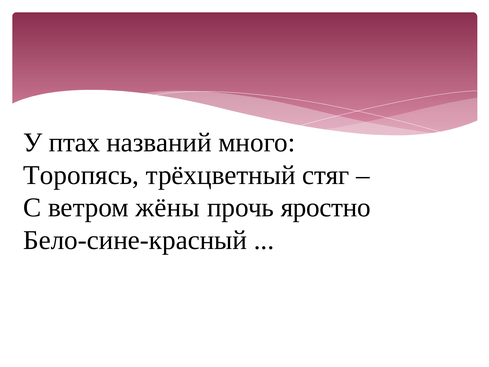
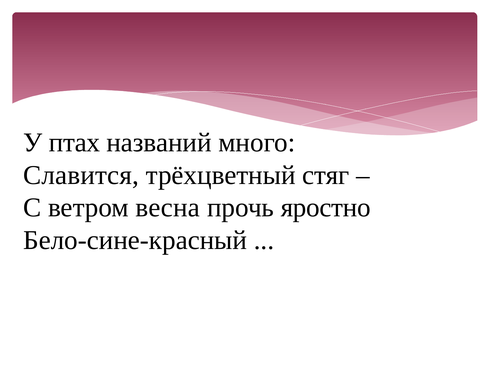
Торопясь: Торопясь -> Славится
жёны: жёны -> весна
